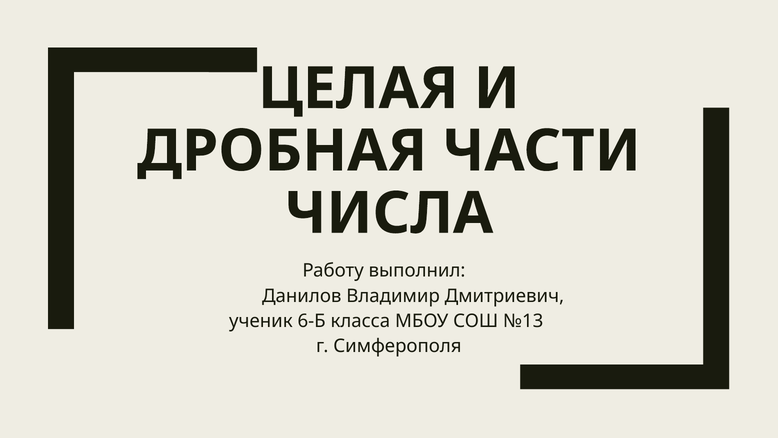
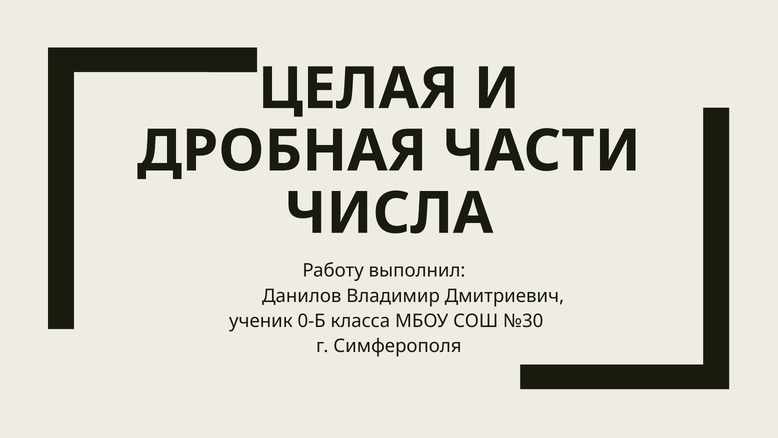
6-Б: 6-Б -> 0-Б
№13: №13 -> №30
